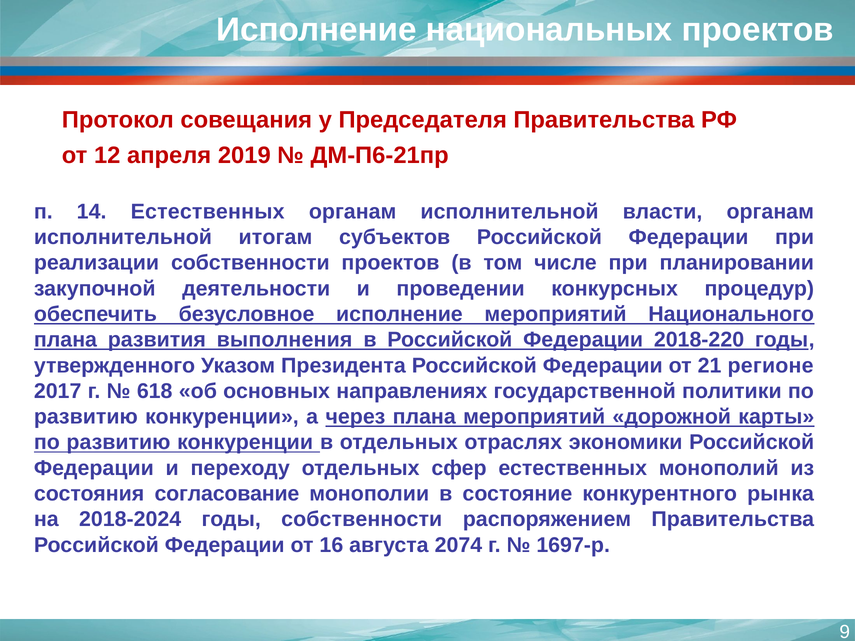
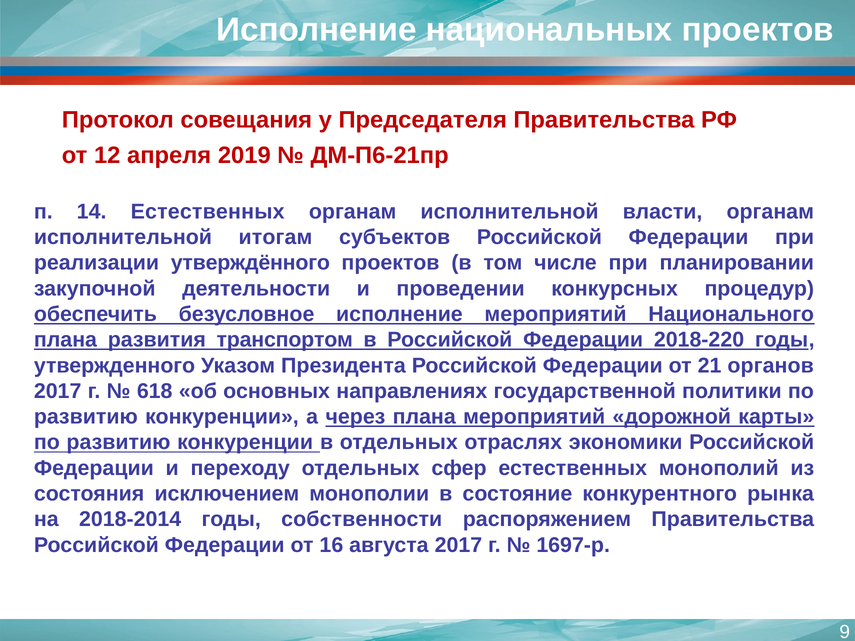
реализации собственности: собственности -> утверждённого
выполнения: выполнения -> транспортом
регионе: регионе -> органов
согласование: согласование -> исключением
2018-2024: 2018-2024 -> 2018-2014
августа 2074: 2074 -> 2017
